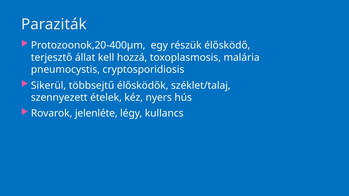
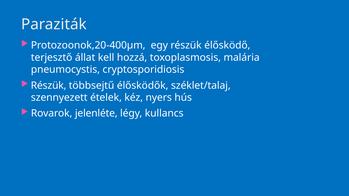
Sikerül at (49, 86): Sikerül -> Részük
